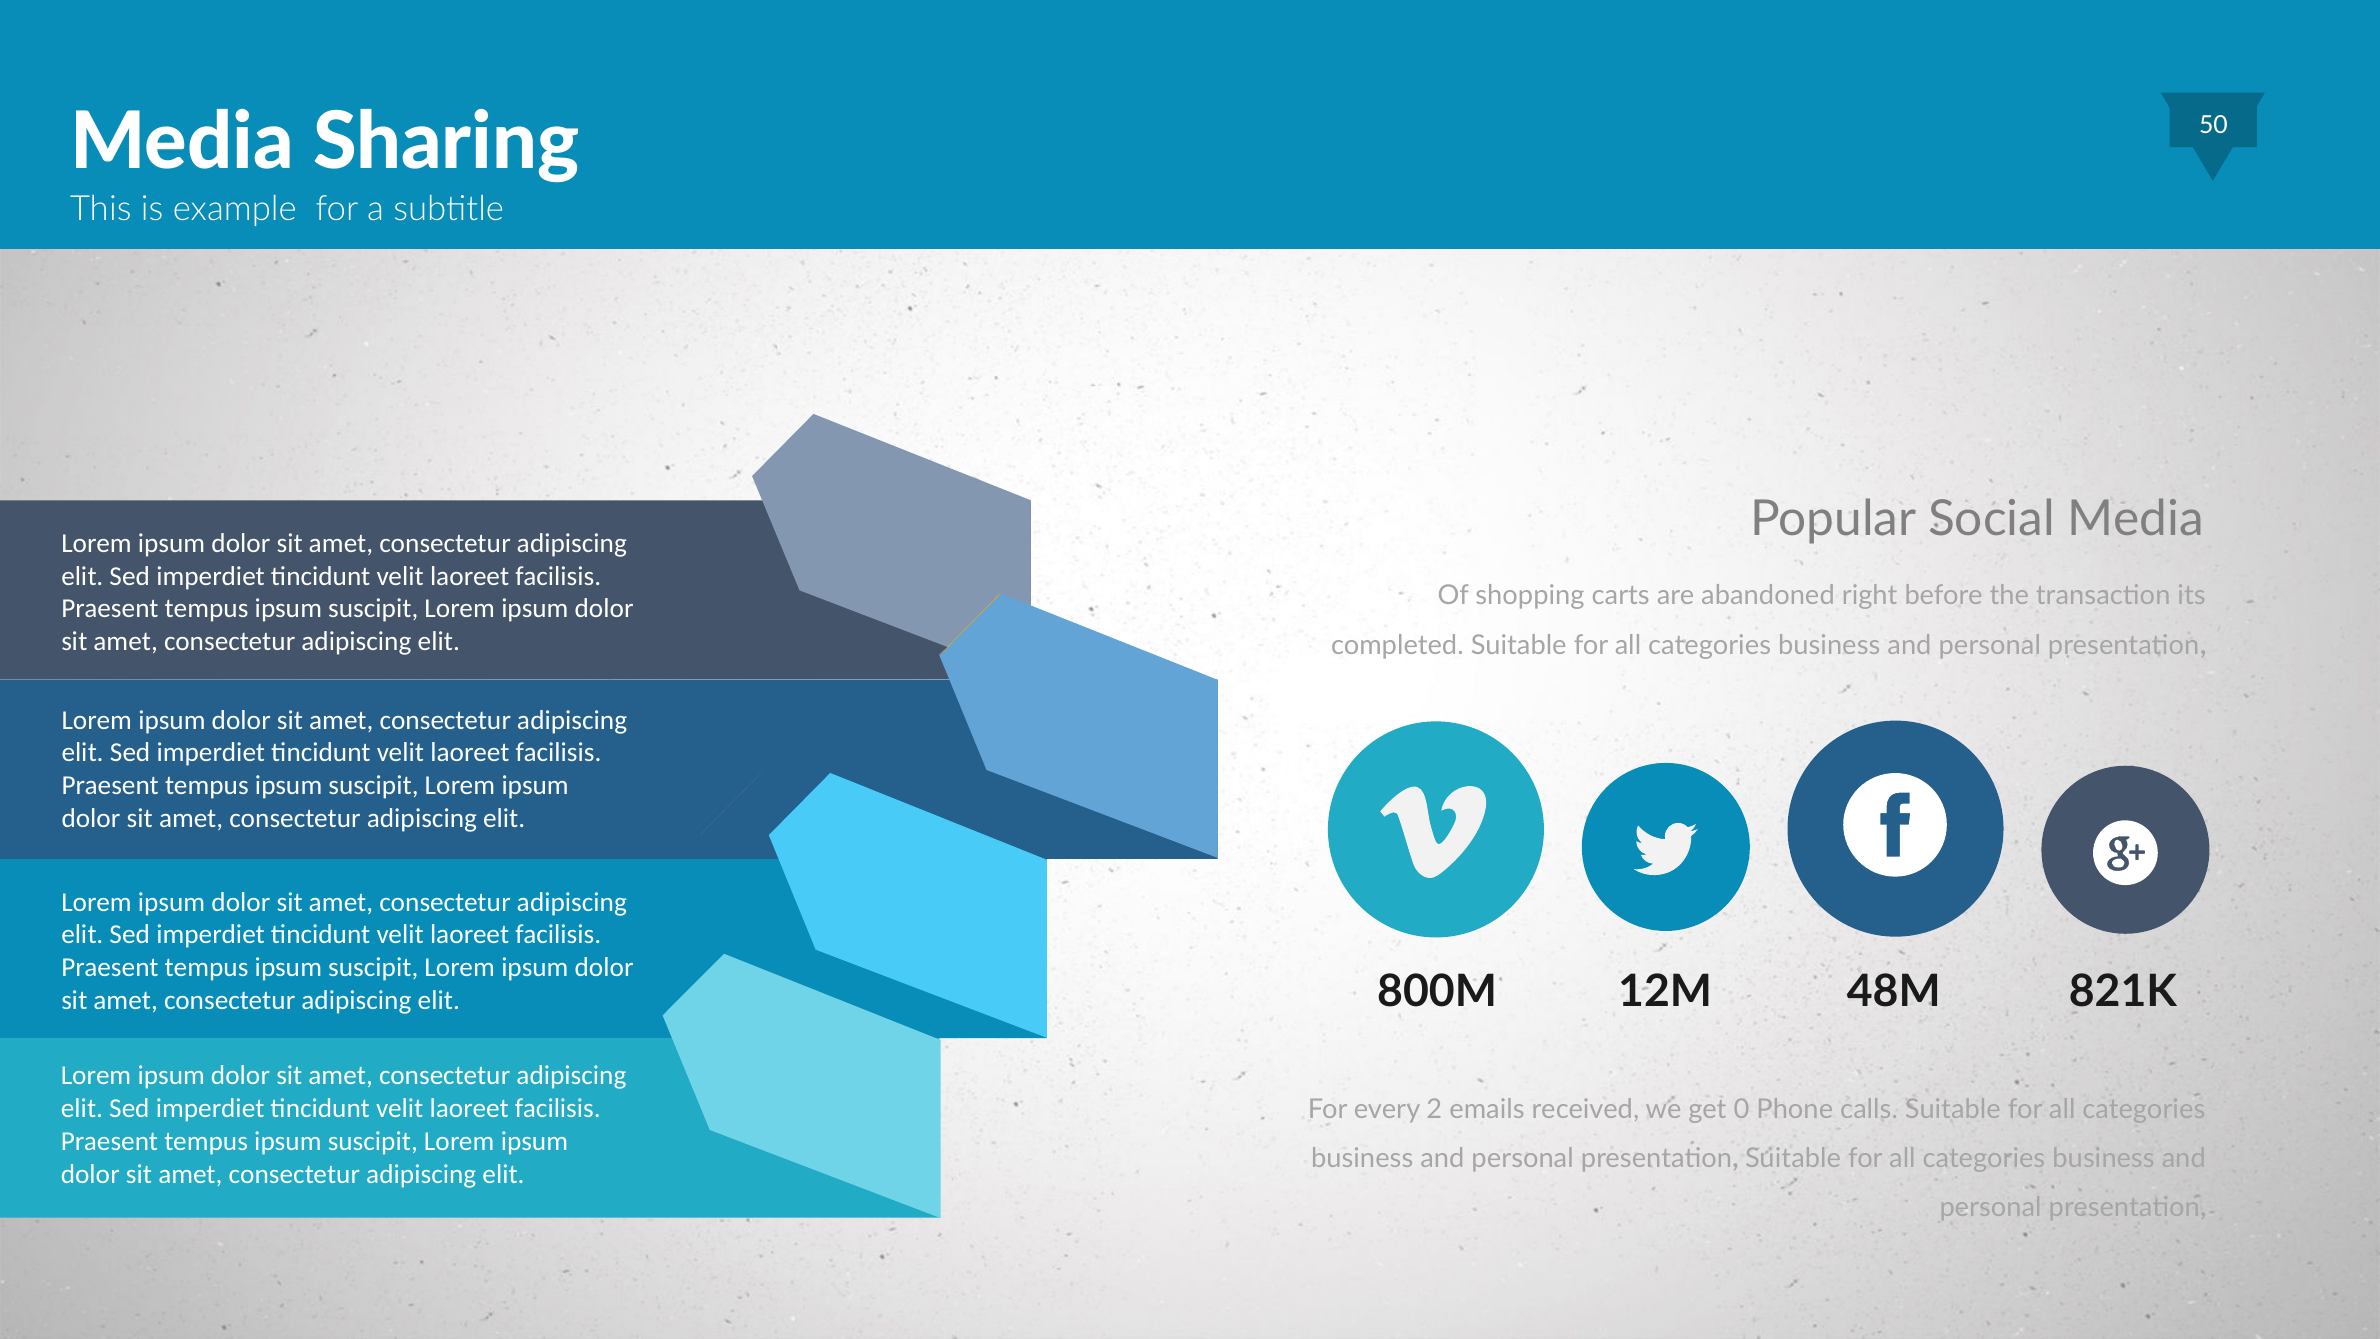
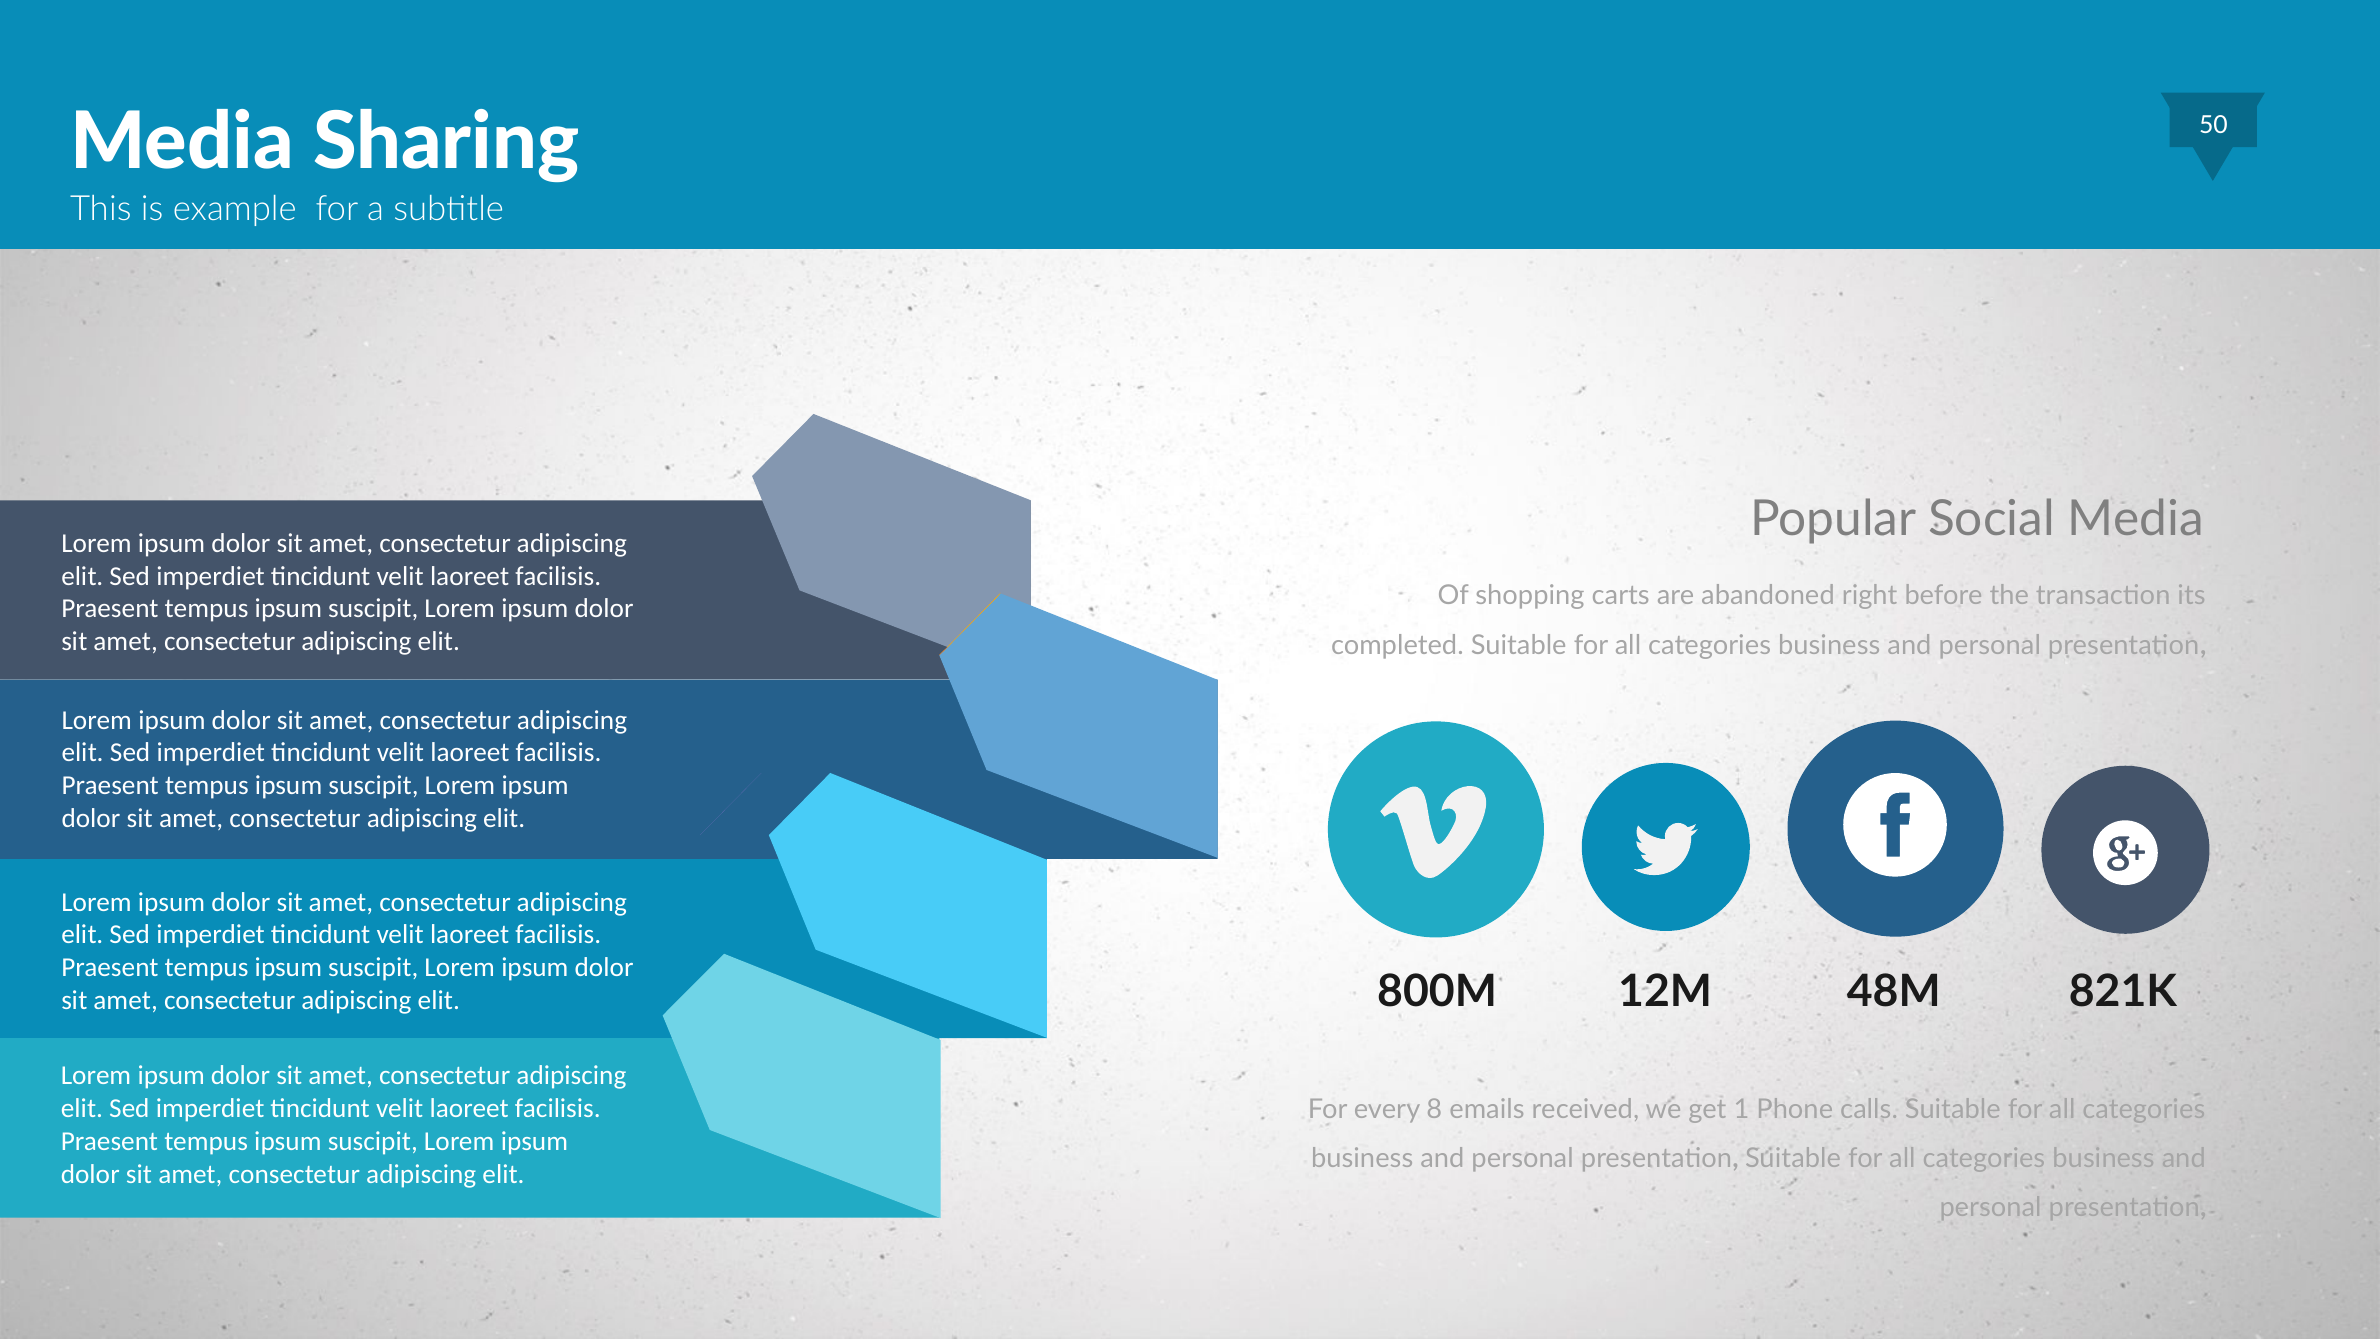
2: 2 -> 8
0: 0 -> 1
